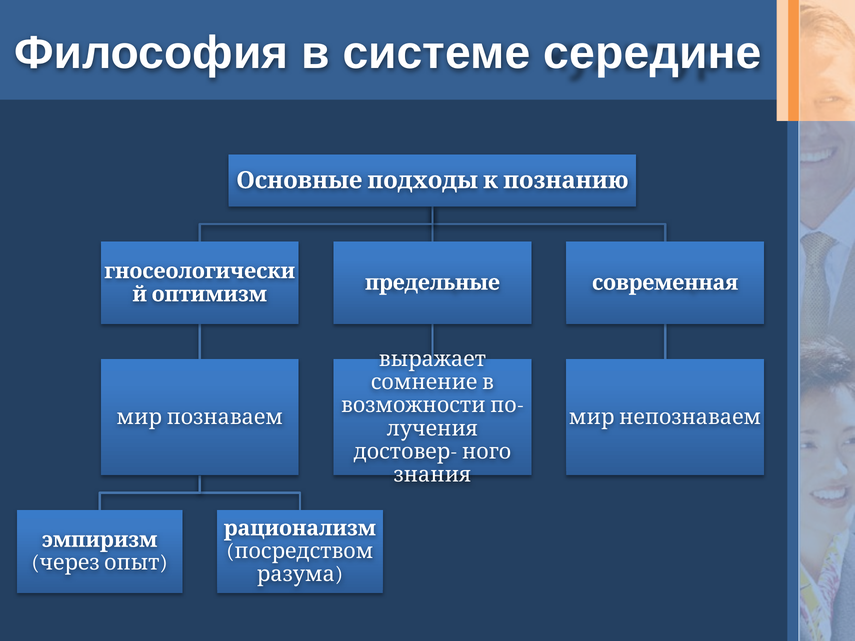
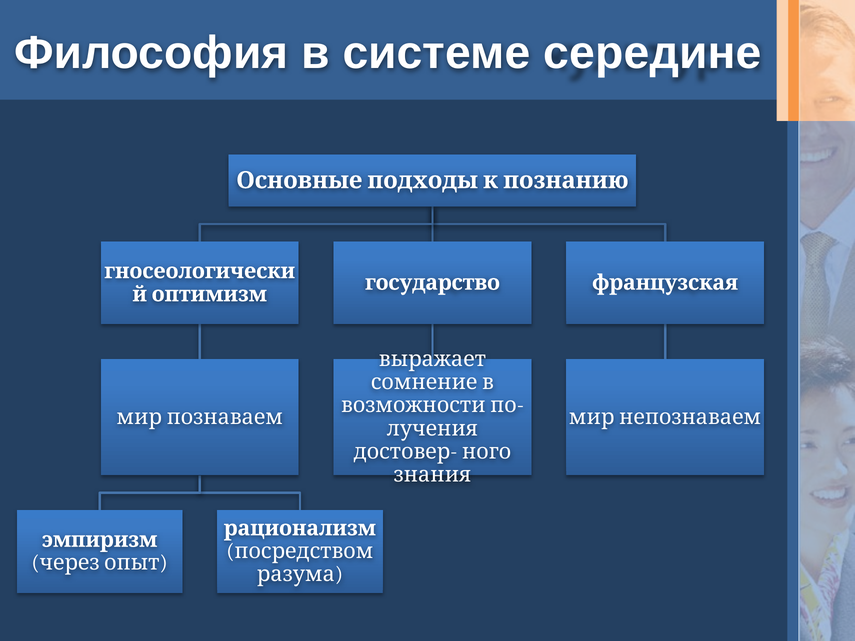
предельные: предельные -> государство
современная: современная -> французская
